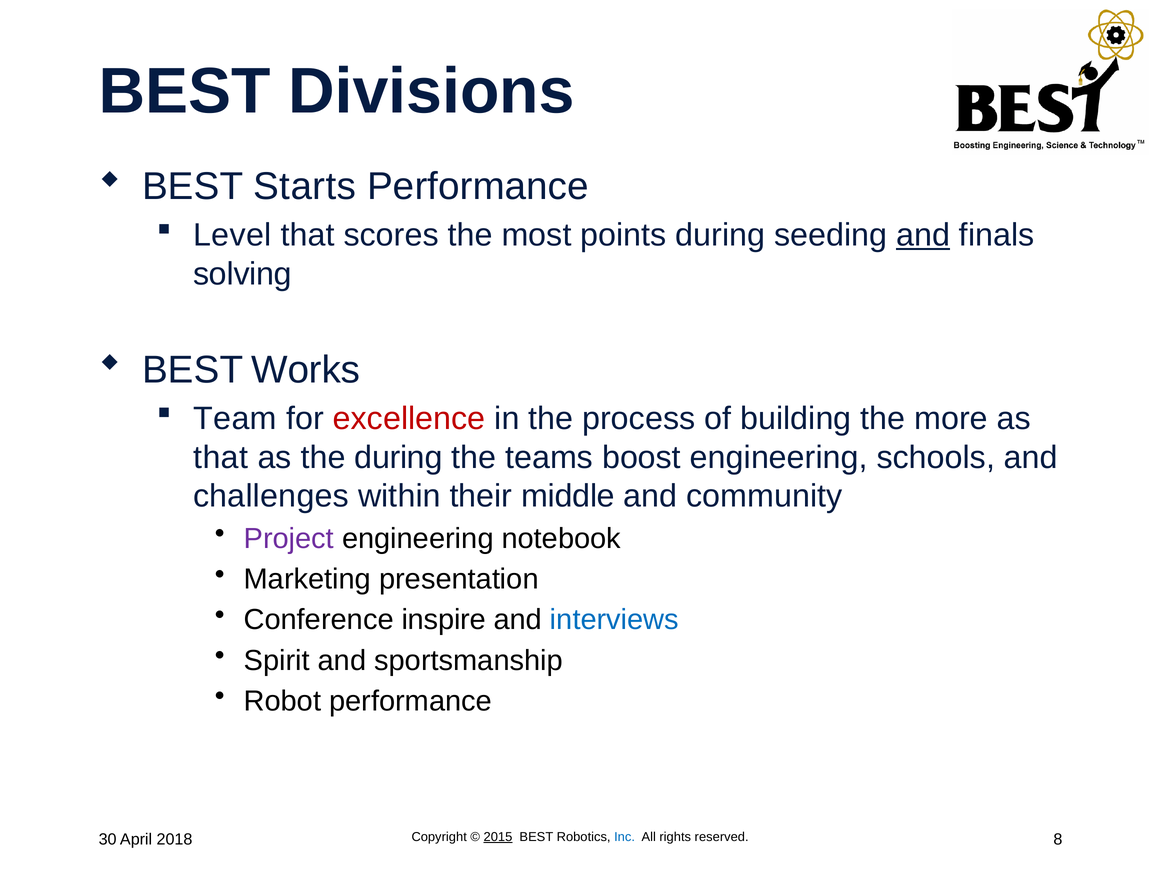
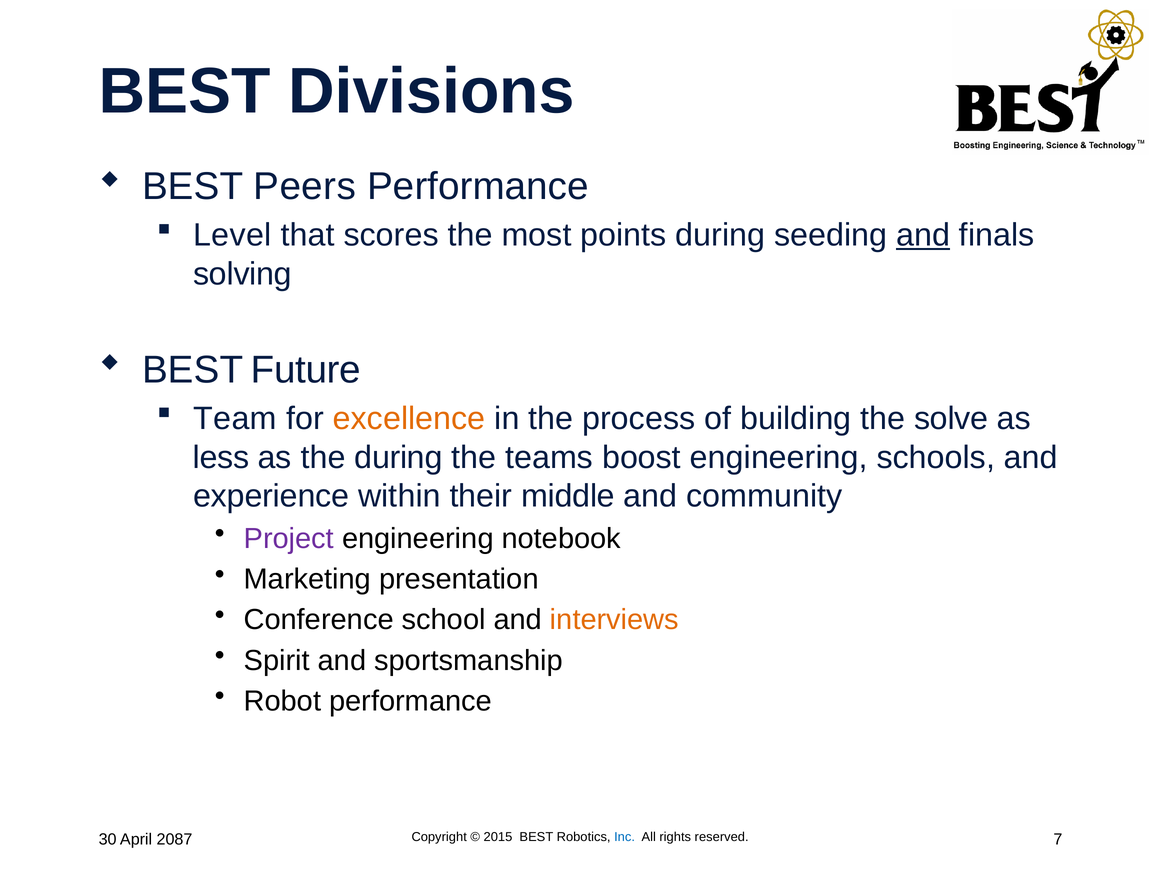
Starts: Starts -> Peers
Works: Works -> Future
excellence colour: red -> orange
more: more -> solve
that at (221, 457): that -> less
challenges: challenges -> experience
inspire: inspire -> school
interviews colour: blue -> orange
2015 underline: present -> none
8: 8 -> 7
2018: 2018 -> 2087
